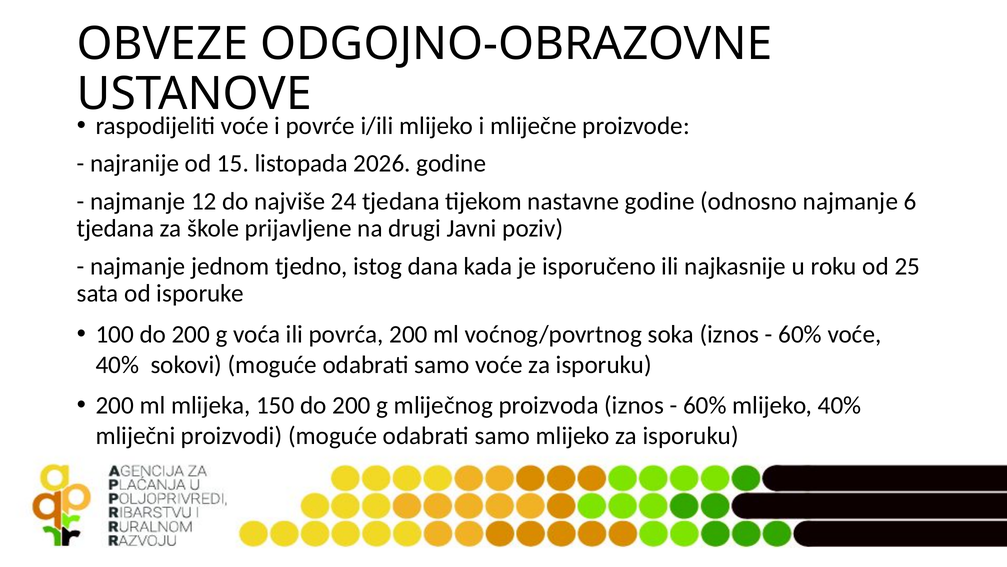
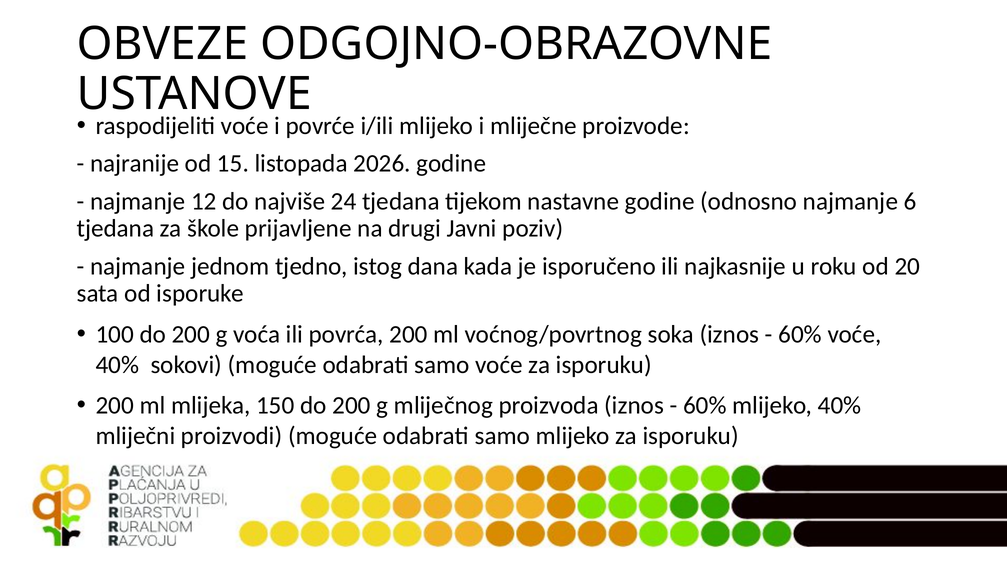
25: 25 -> 20
